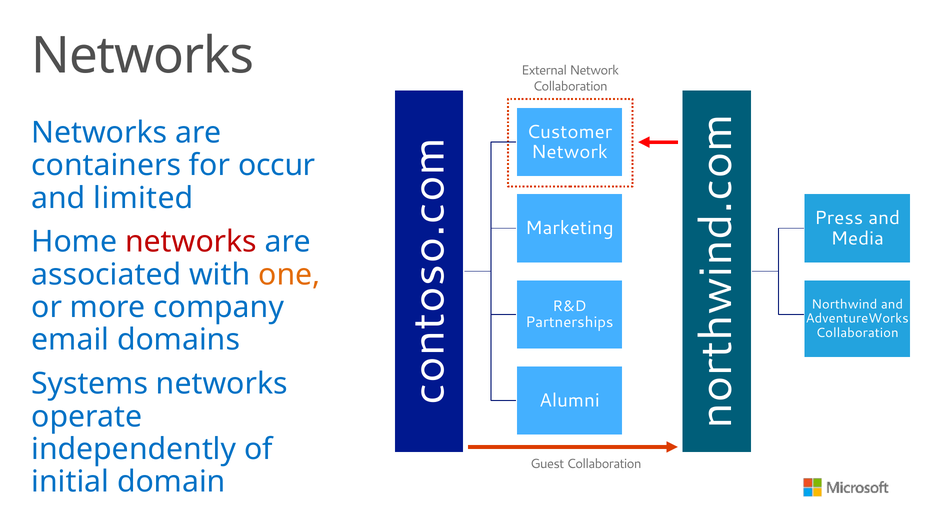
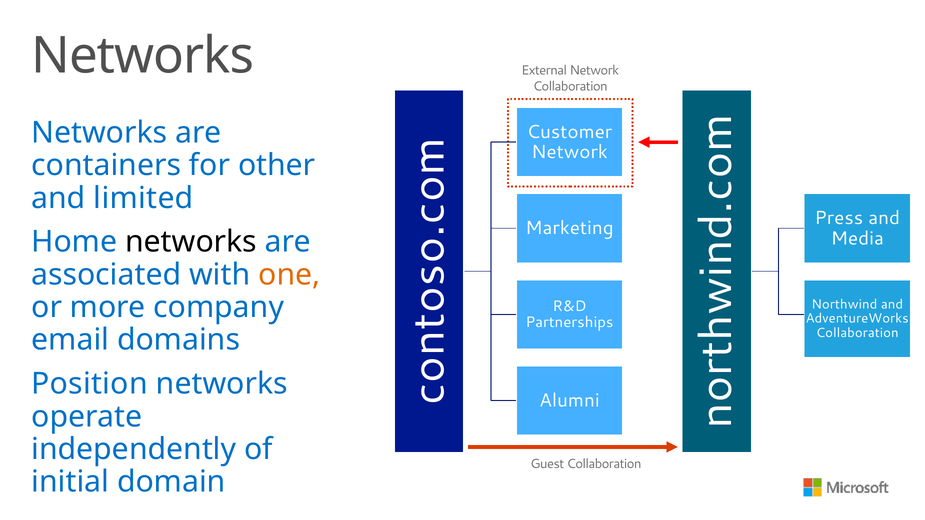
occur: occur -> other
networks at (191, 242) colour: red -> black
Systems: Systems -> Position
